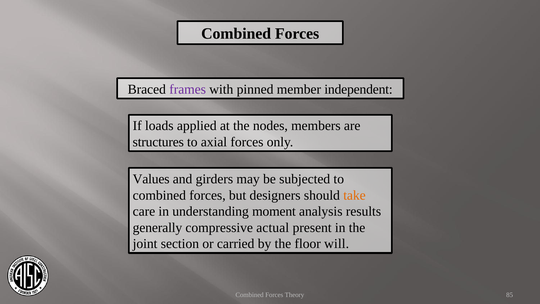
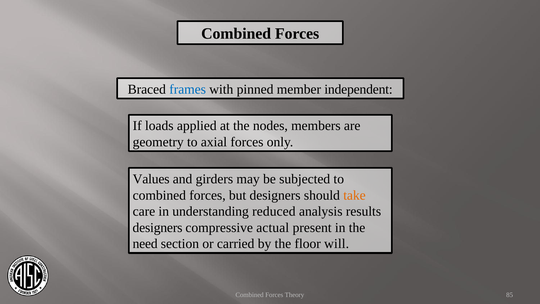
frames colour: purple -> blue
structures: structures -> geometry
moment: moment -> reduced
generally at (157, 227): generally -> designers
joint: joint -> need
